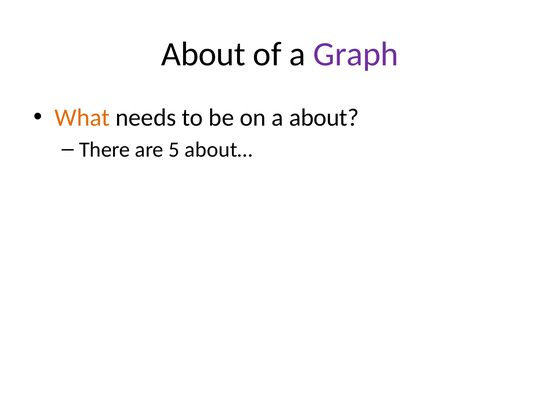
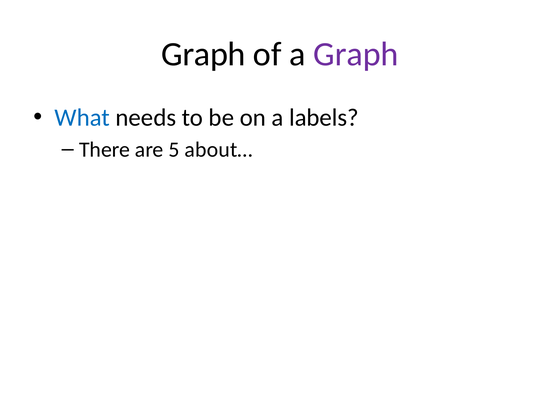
About at (203, 54): About -> Graph
What colour: orange -> blue
a about: about -> labels
